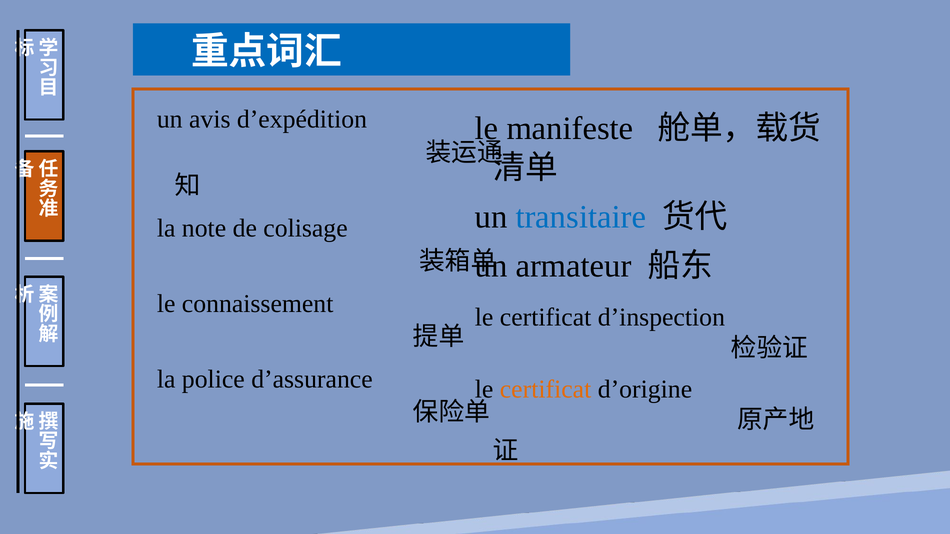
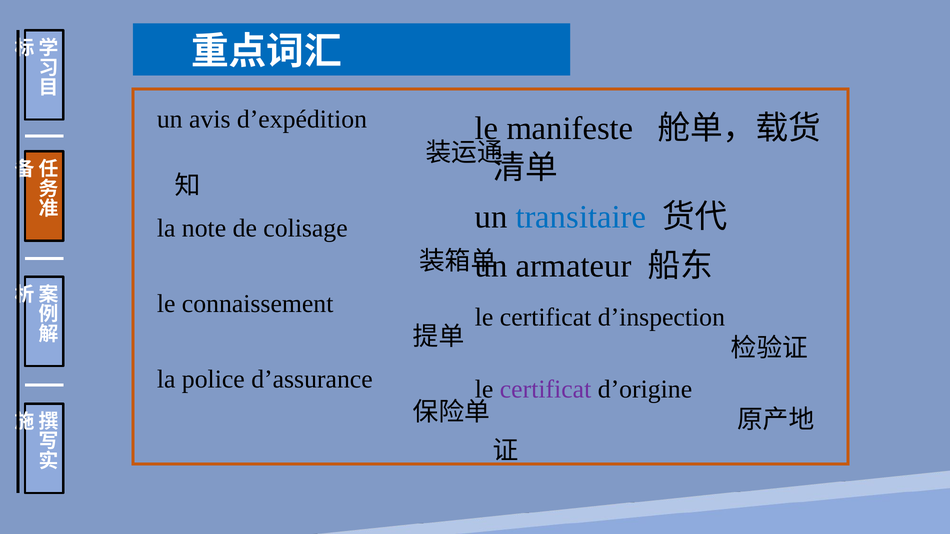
certificat at (546, 389) colour: orange -> purple
